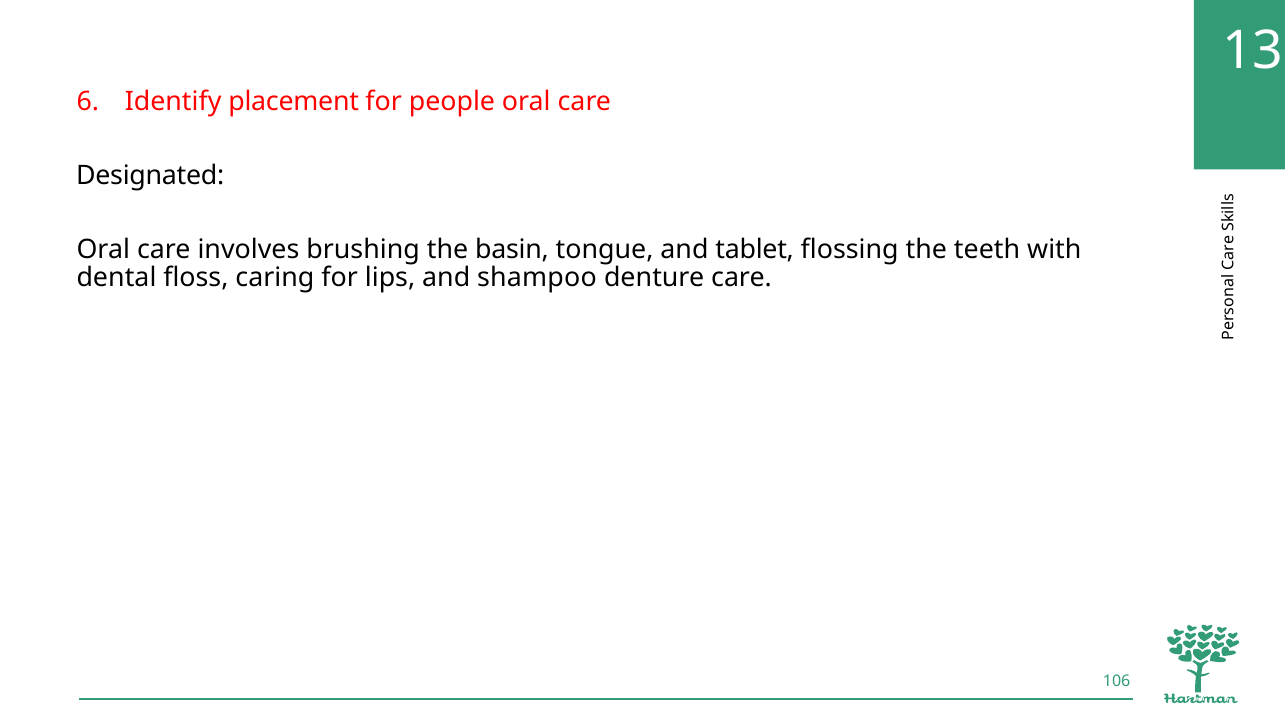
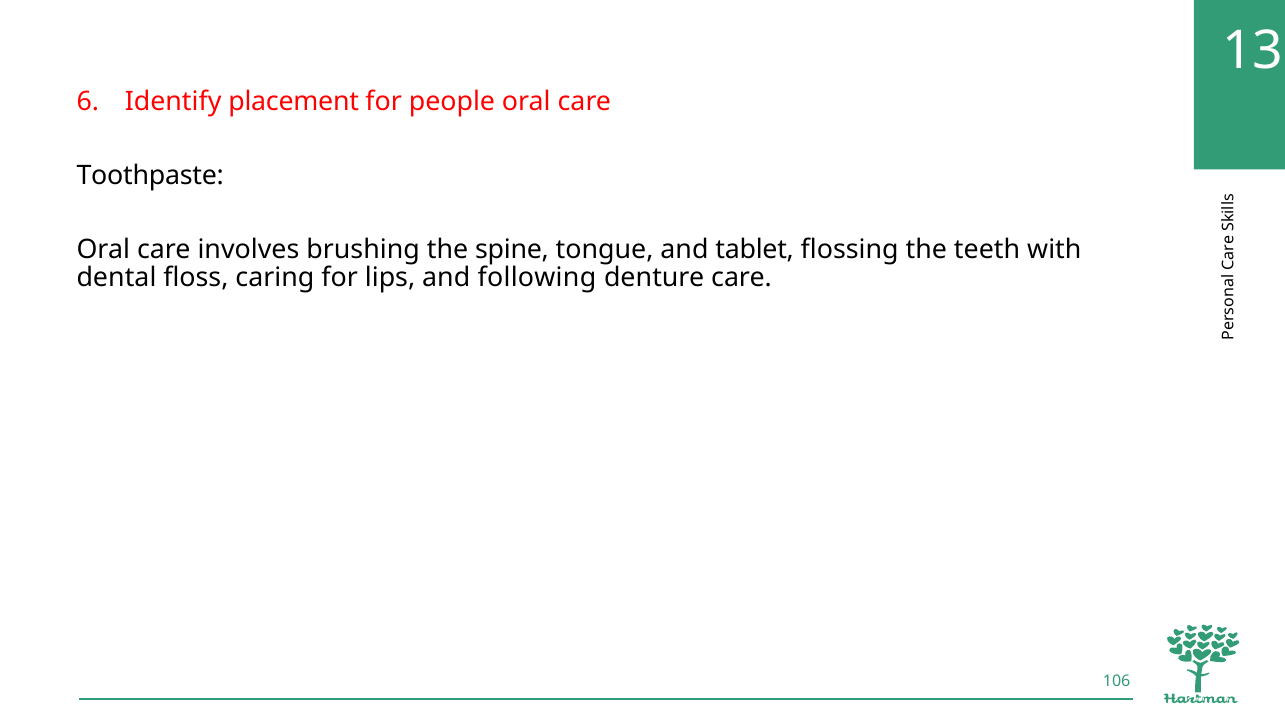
Designated: Designated -> Toothpaste
basin: basin -> spine
shampoo: shampoo -> following
